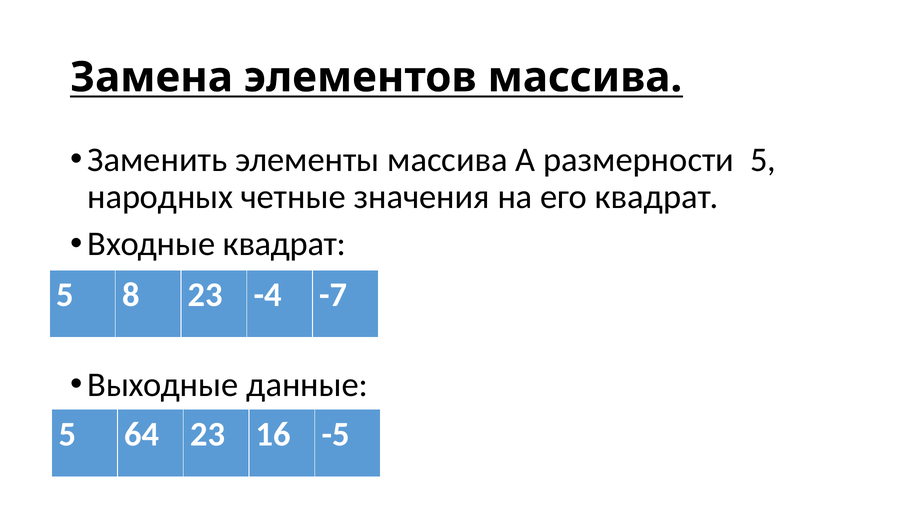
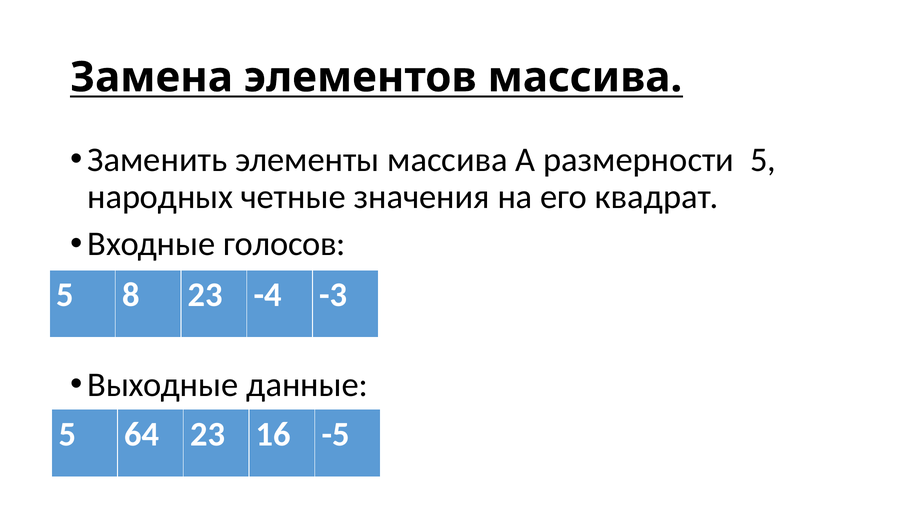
Входные квадрат: квадрат -> голосов
-7: -7 -> -3
